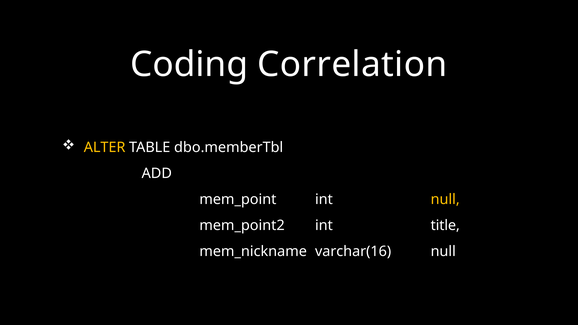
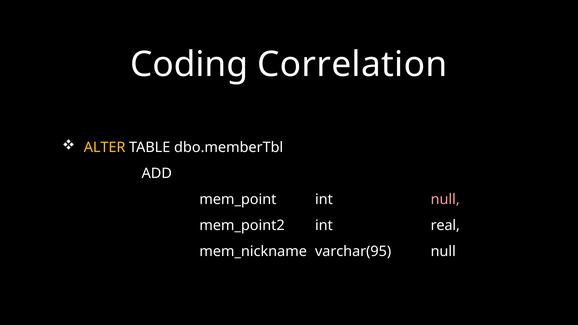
null at (445, 200) colour: yellow -> pink
title: title -> real
varchar(16: varchar(16 -> varchar(95
